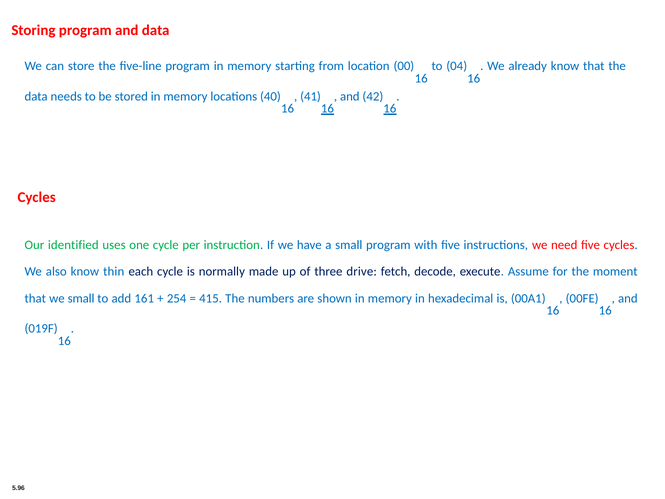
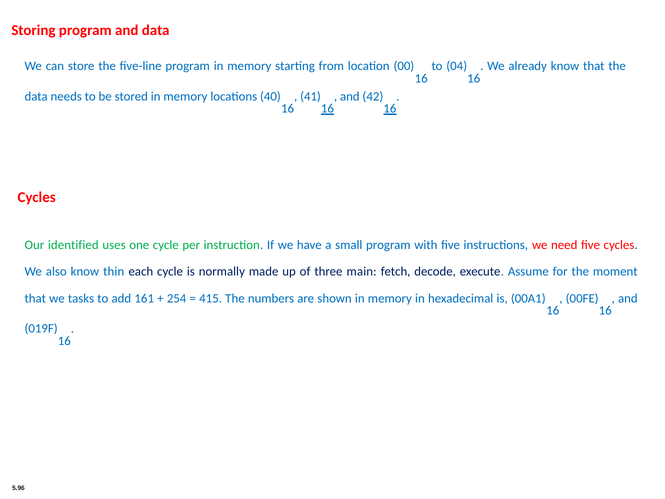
drive: drive -> main
we small: small -> tasks
